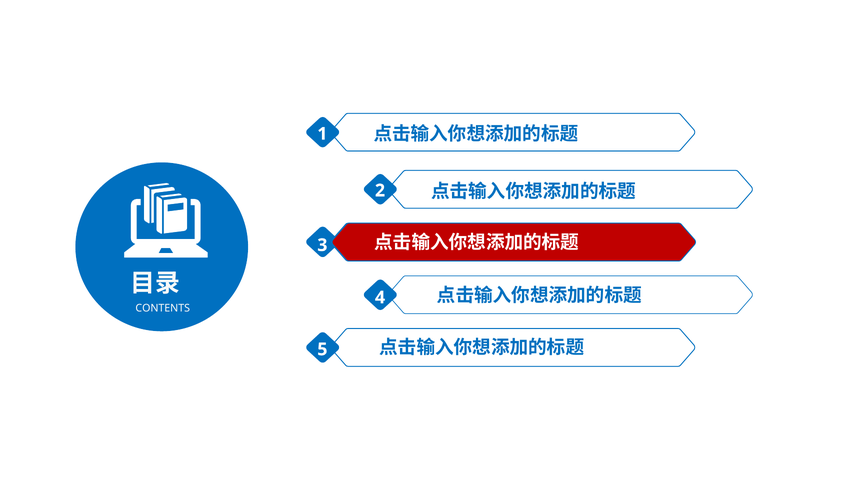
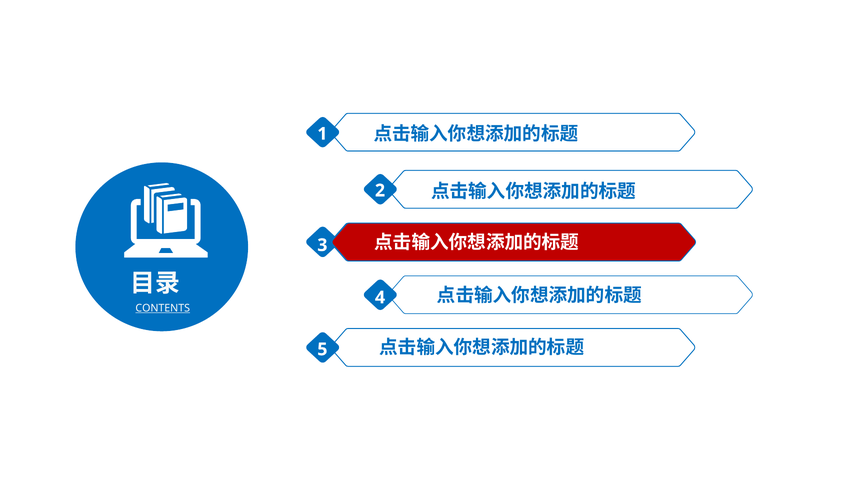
CONTENTS underline: none -> present
